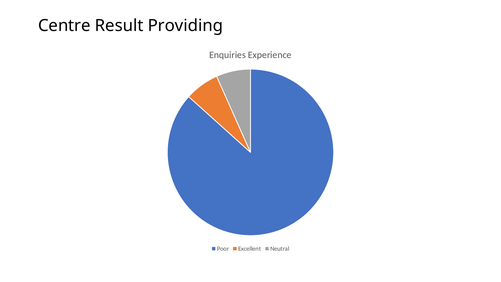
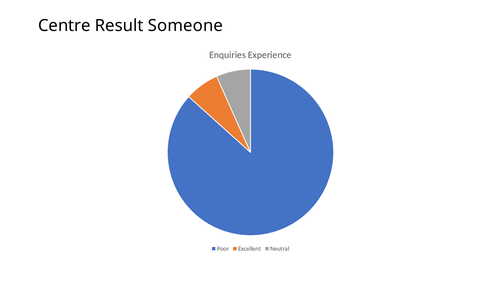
Providing: Providing -> Someone
